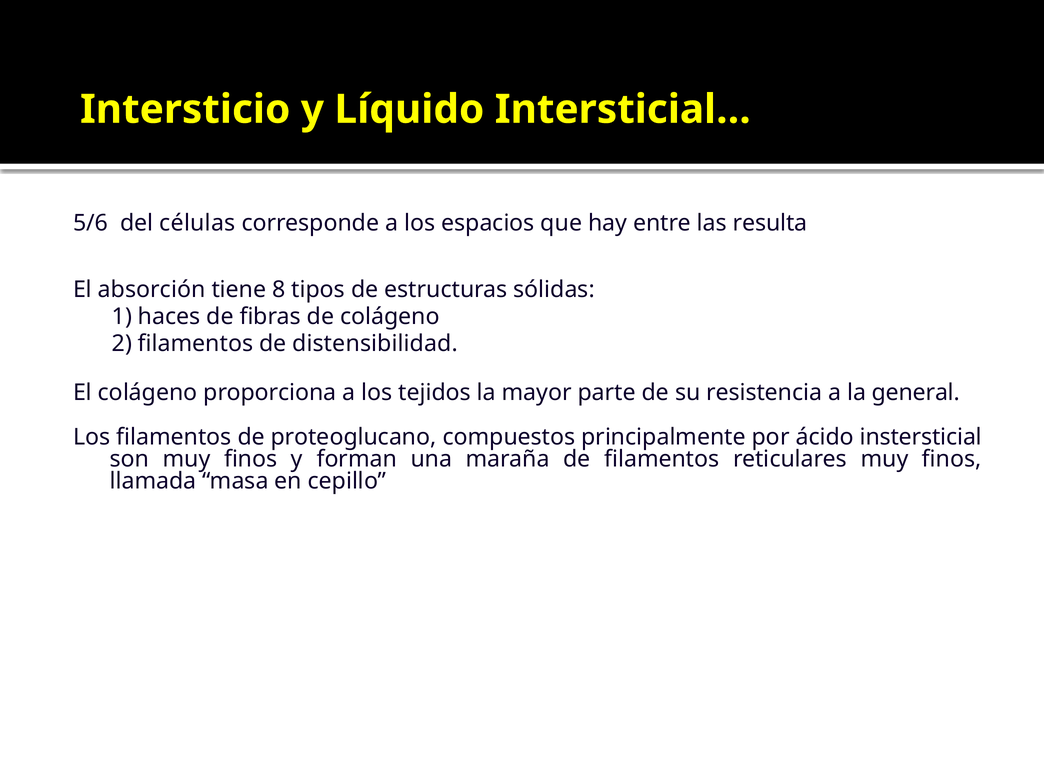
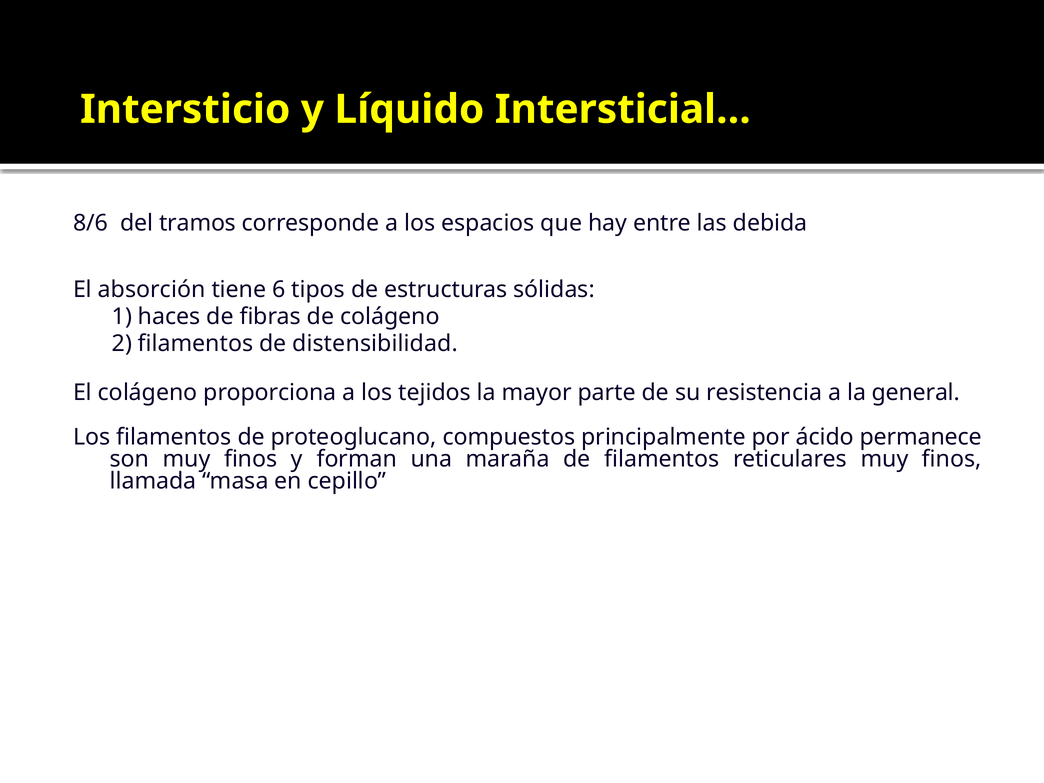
5/6: 5/6 -> 8/6
células: células -> tramos
resulta: resulta -> debida
8: 8 -> 6
instersticial: instersticial -> permanece
